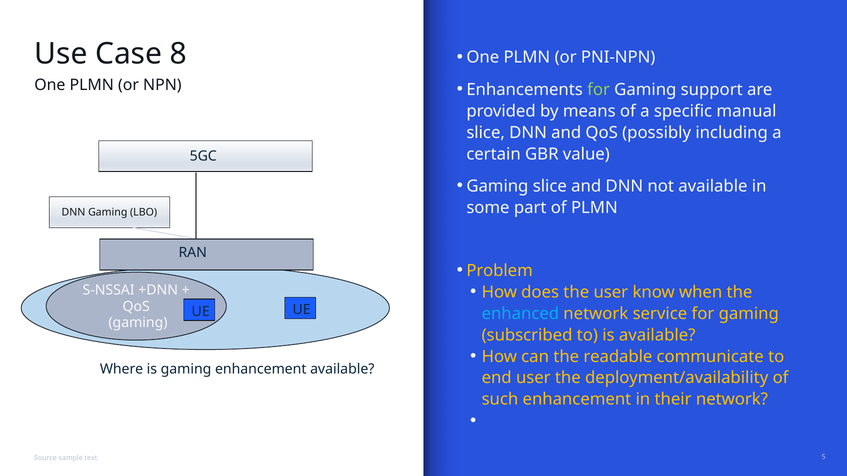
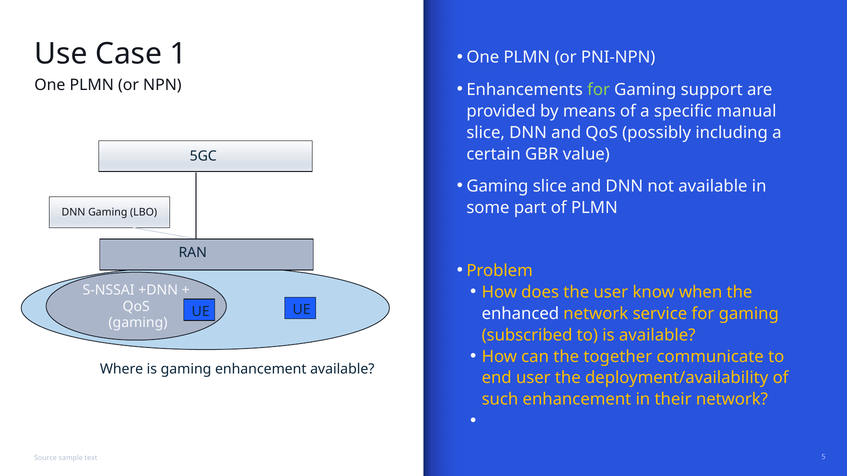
8: 8 -> 1
enhanced colour: light blue -> white
readable: readable -> together
